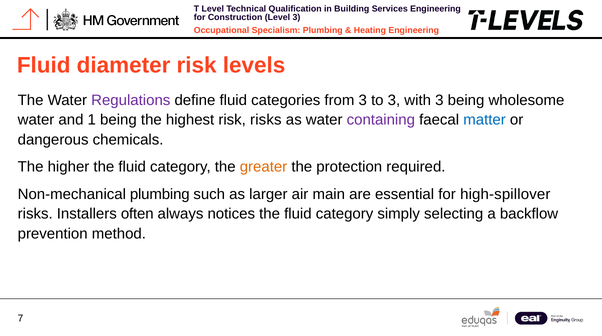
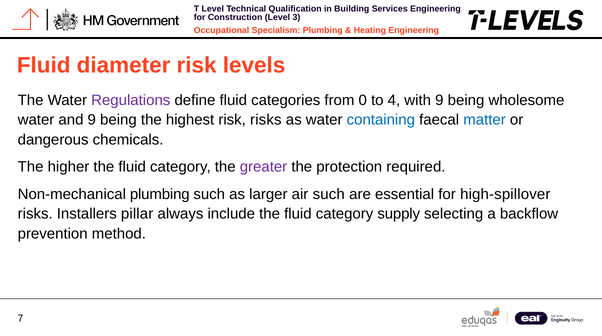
from 3: 3 -> 0
to 3: 3 -> 4
with 3: 3 -> 9
and 1: 1 -> 9
containing colour: purple -> blue
greater colour: orange -> purple
air main: main -> such
often: often -> pillar
notices: notices -> include
simply: simply -> supply
